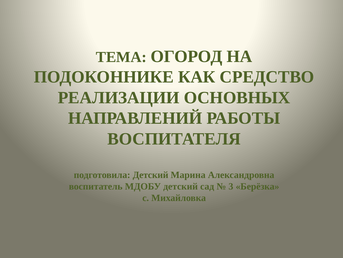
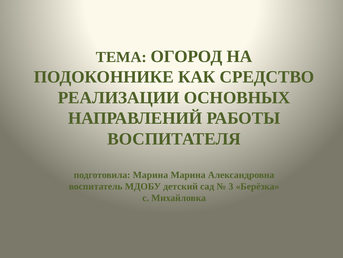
подготовила Детский: Детский -> Марина
